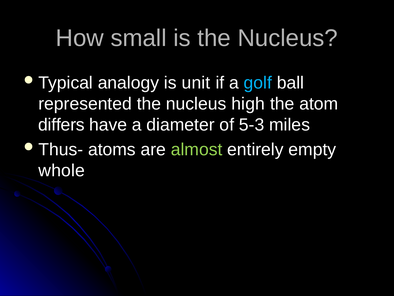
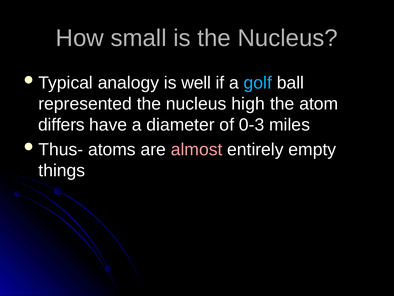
unit: unit -> well
5-3: 5-3 -> 0-3
almost colour: light green -> pink
whole: whole -> things
